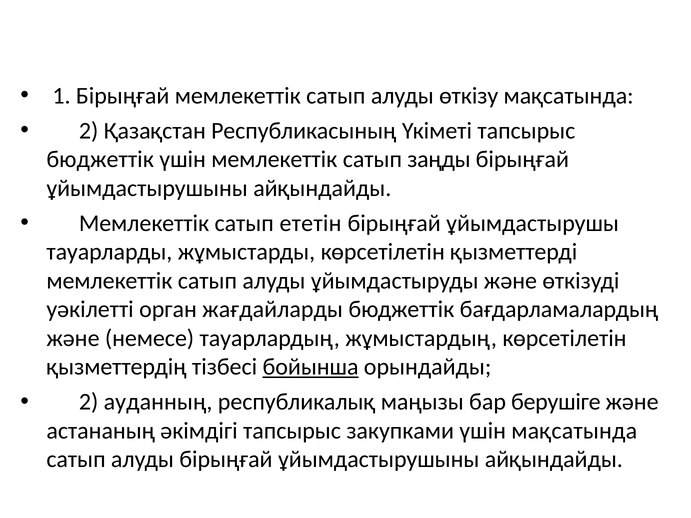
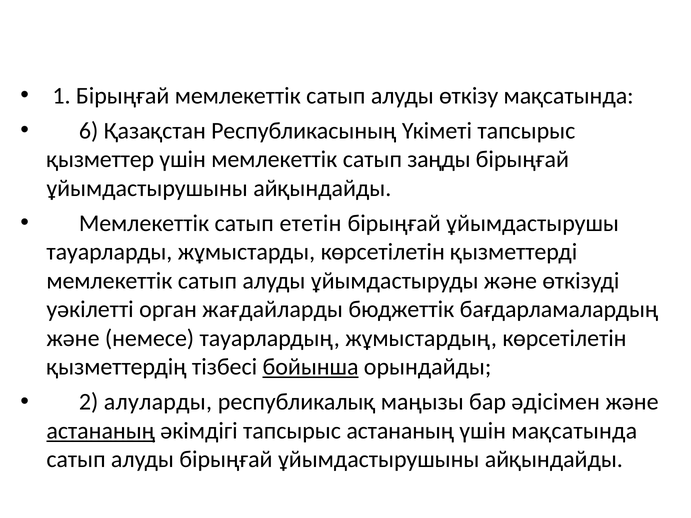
2 at (89, 131): 2 -> 6
бюджеттік at (100, 160): бюджеттік -> қызметтер
ауданның: ауданның -> алуларды
берушіге: берушіге -> әдісімен
астананың at (101, 431) underline: none -> present
тапсырыс закупками: закупками -> астананың
